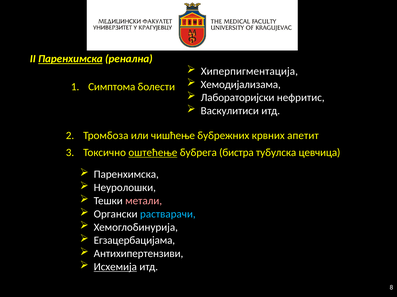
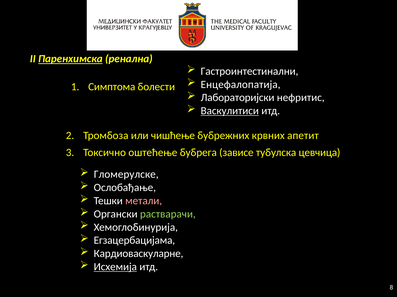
Хиперпигментација: Хиперпигментација -> Гастроинтестинални
Хемодијализама: Хемодијализама -> Енцефалопатија
Васкулитиси underline: none -> present
оштећење underline: present -> none
бистра: бистра -> зависе
Паренхимска at (126, 175): Паренхимска -> Гломерулске
Неуролошки: Неуролошки -> Ослобађање
растварачи colour: light blue -> light green
Антихипертензиви: Антихипертензиви -> Кардиоваскуларне
